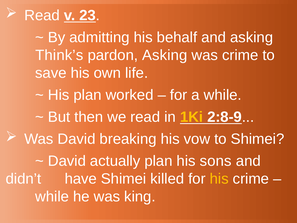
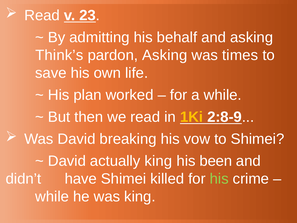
was crime: crime -> times
actually plan: plan -> king
sons: sons -> been
his at (219, 179) colour: yellow -> light green
